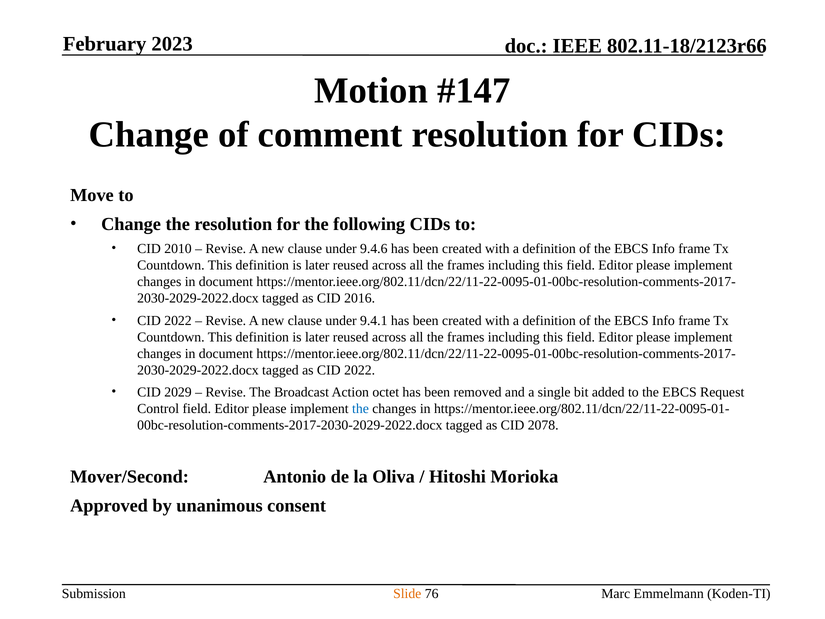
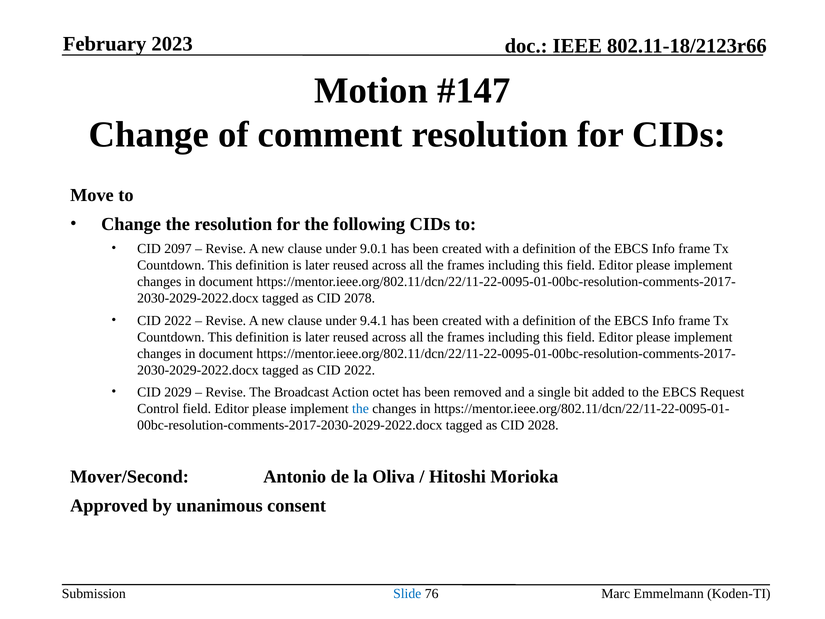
2010: 2010 -> 2097
9.4.6: 9.4.6 -> 9.0.1
2016: 2016 -> 2078
2078: 2078 -> 2028
Slide colour: orange -> blue
